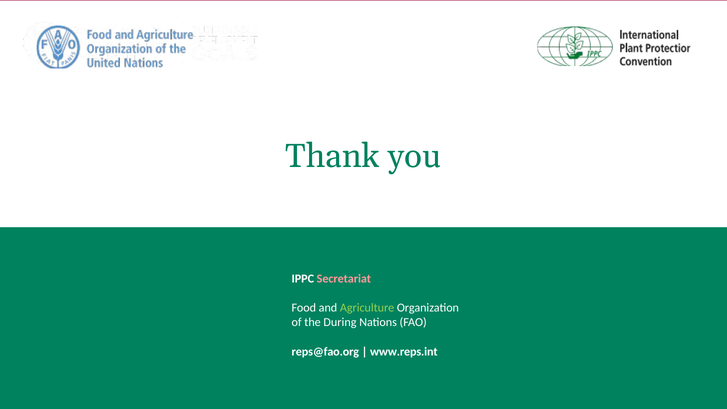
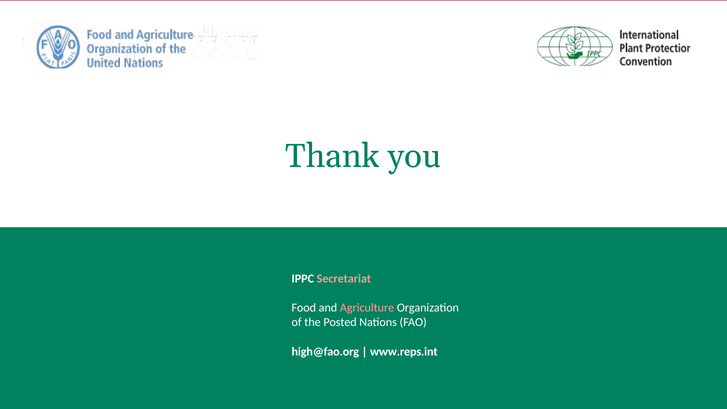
Agriculture colour: light green -> pink
During: During -> Posted
reps@fao.org: reps@fao.org -> high@fao.org
